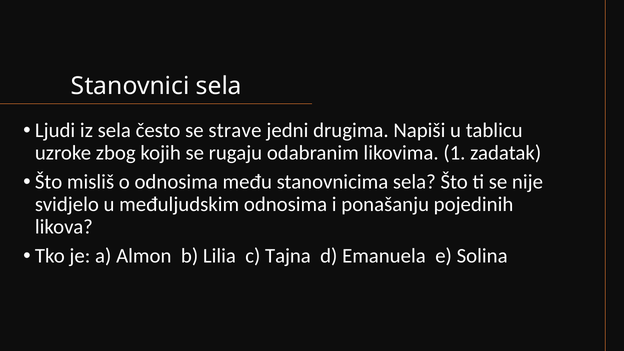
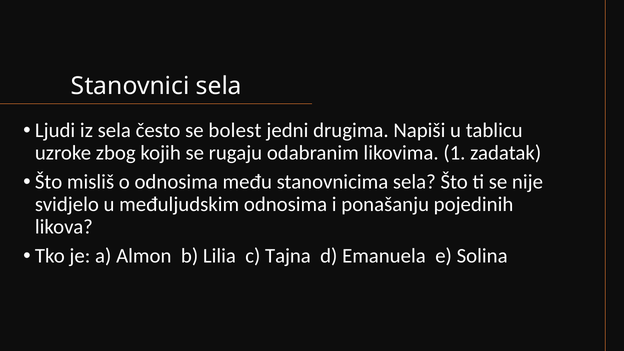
strave: strave -> bolest
